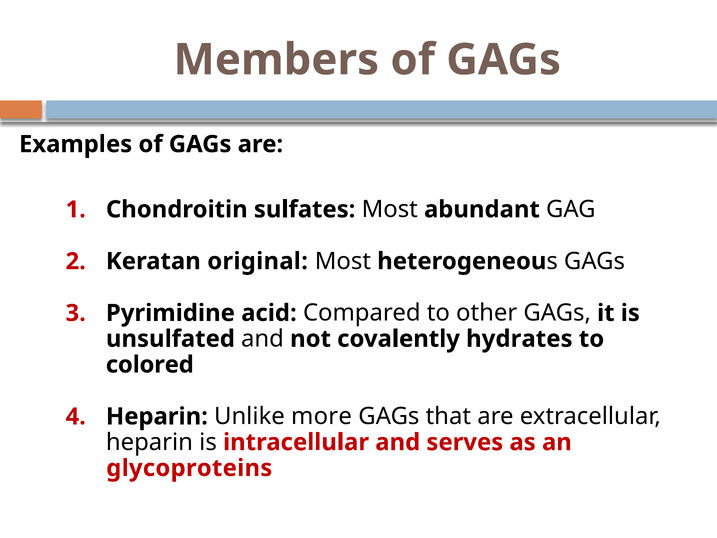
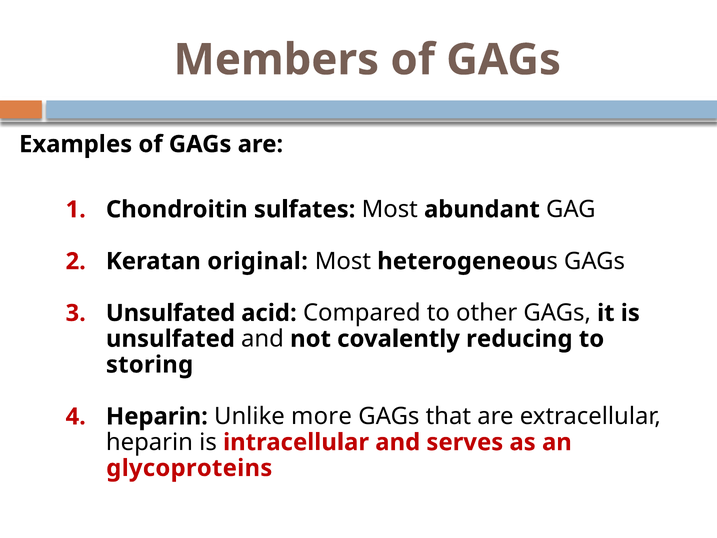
Pyrimidine at (170, 313): Pyrimidine -> Unsulfated
hydrates: hydrates -> reducing
colored: colored -> storing
